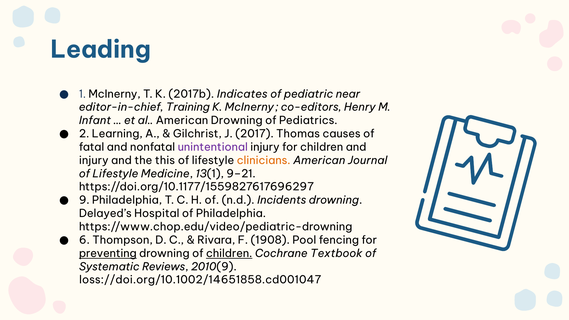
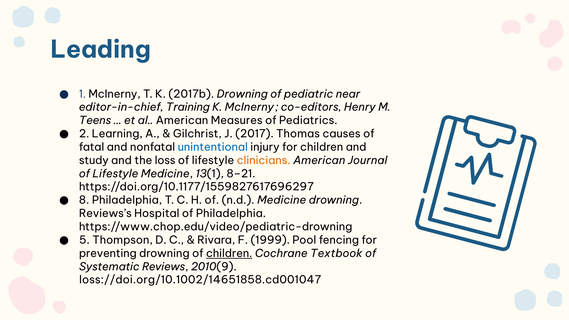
2017b Indicates: Indicates -> Drowning
Infant: Infant -> Teens
American Drowning: Drowning -> Measures
unintentional colour: purple -> blue
injury at (94, 160): injury -> study
this: this -> loss
9–21: 9–21 -> 8–21
9: 9 -> 8
n.d Incidents: Incidents -> Medicine
Delayed’s: Delayed’s -> Reviews’s
6: 6 -> 5
1908: 1908 -> 1999
preventing underline: present -> none
